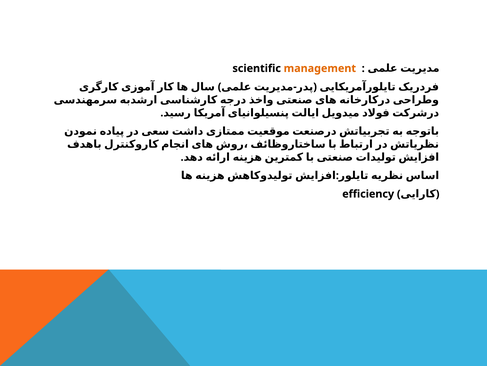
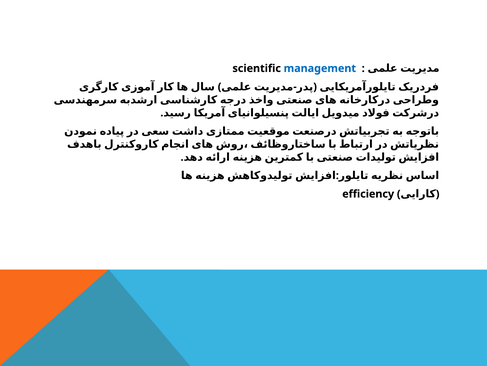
management colour: orange -> blue
